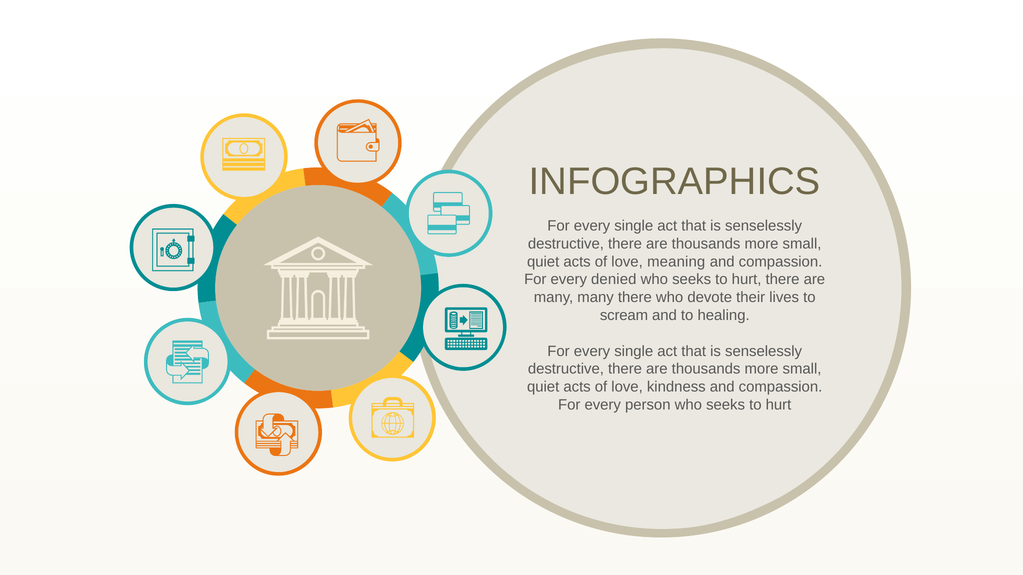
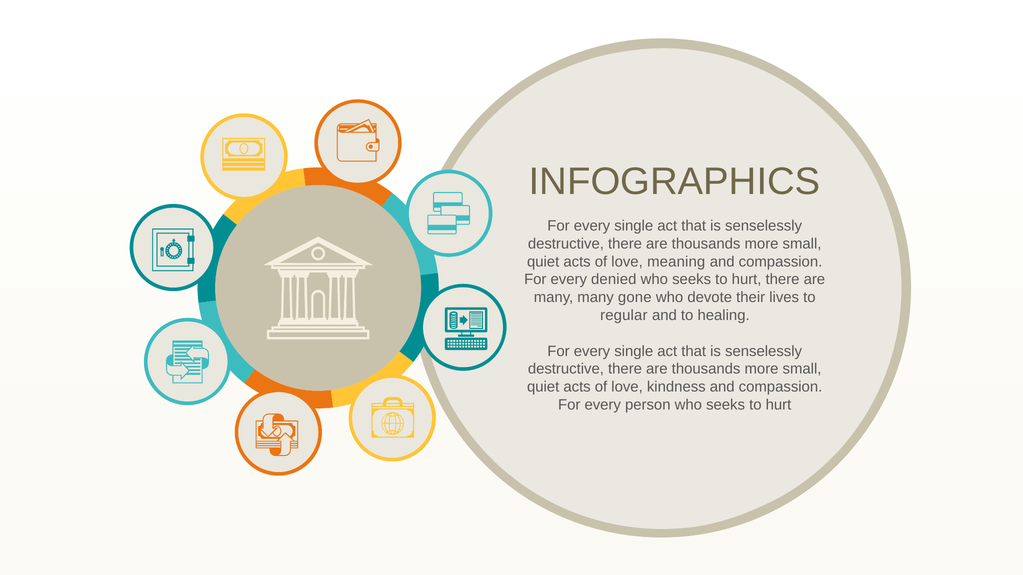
many there: there -> gone
scream: scream -> regular
